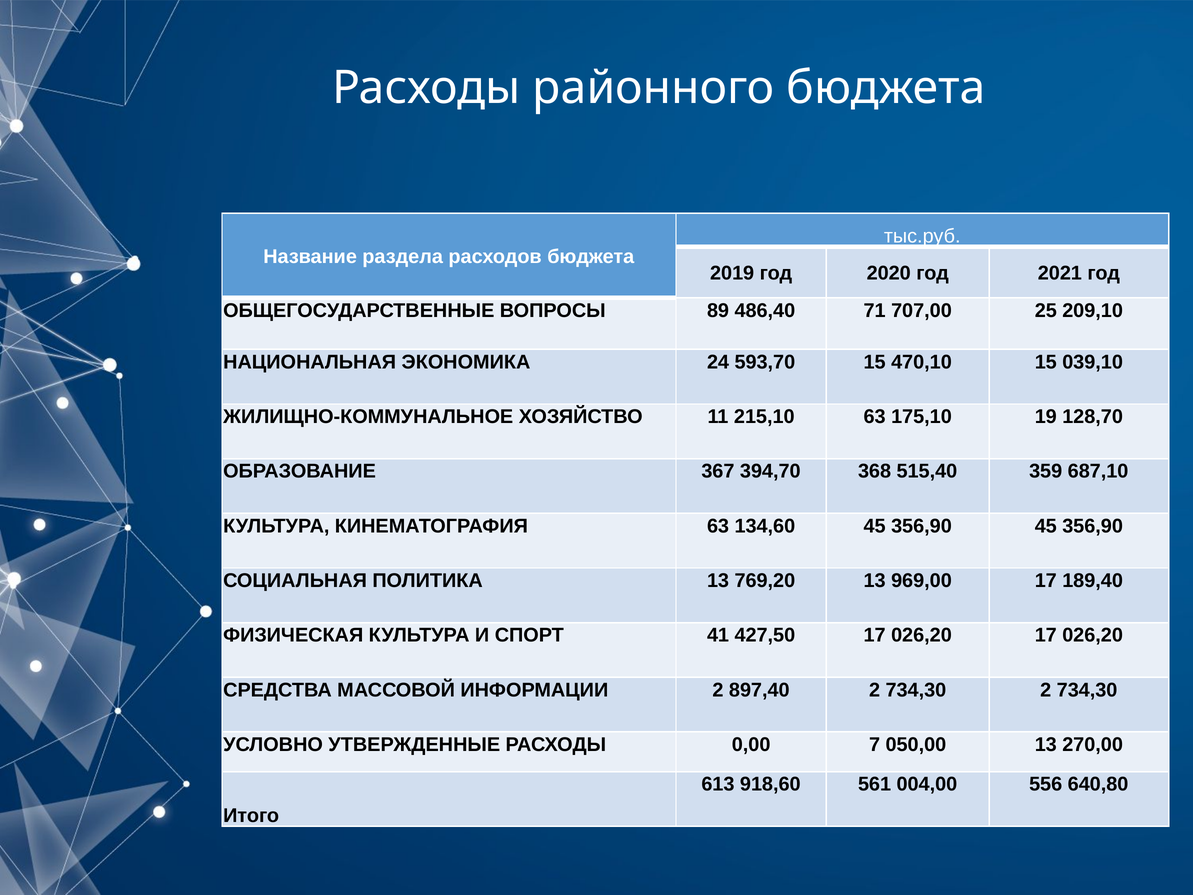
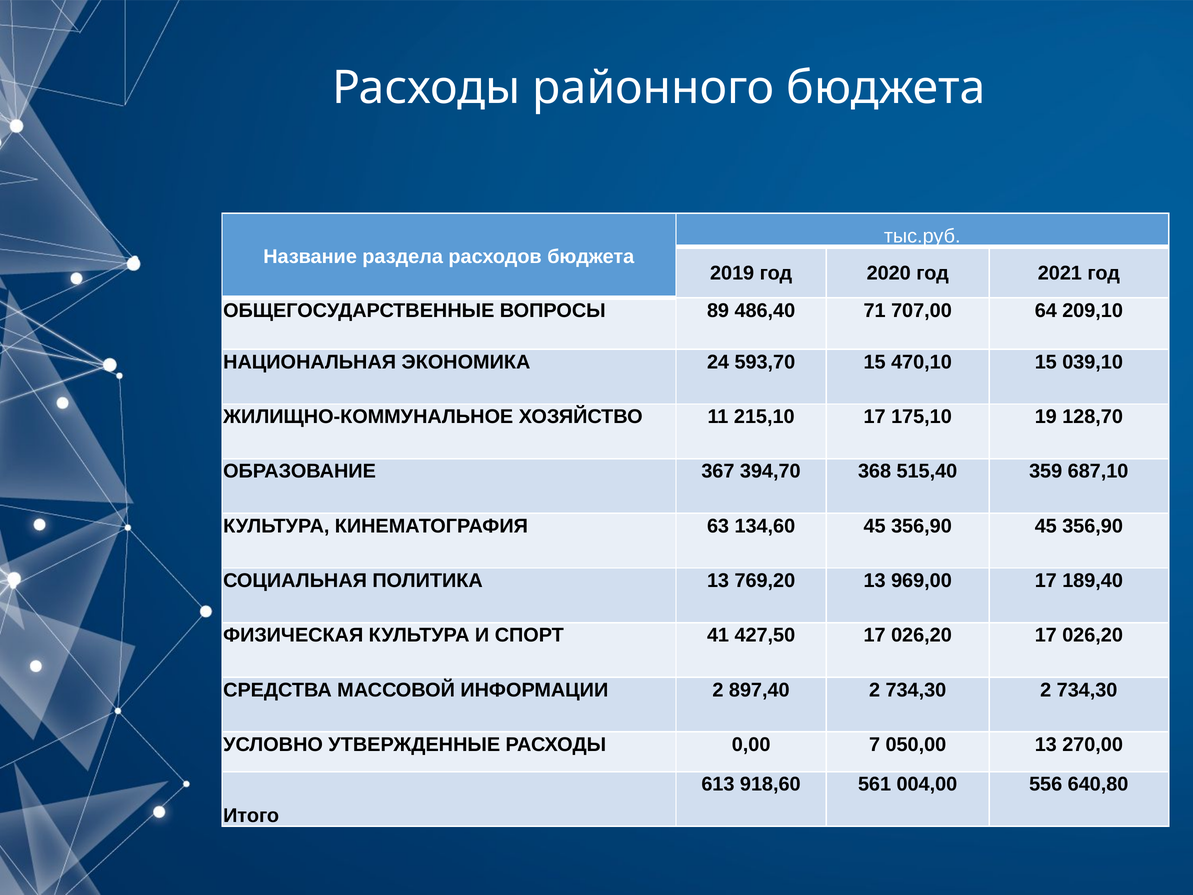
25: 25 -> 64
215,10 63: 63 -> 17
